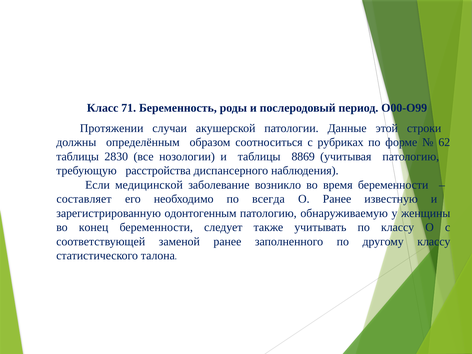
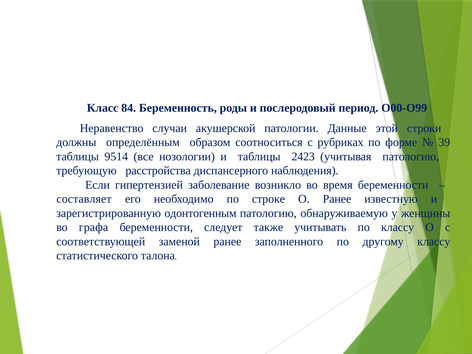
71: 71 -> 84
Протяжении: Протяжении -> Неравенство
62: 62 -> 39
2830: 2830 -> 9514
8869: 8869 -> 2423
медицинской: медицинской -> гипертензией
всегда: всегда -> строке
конец: конец -> графа
